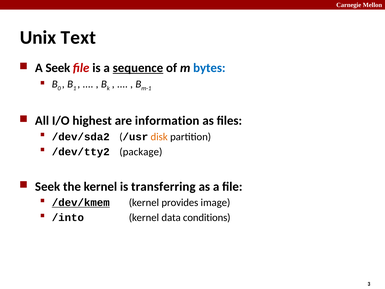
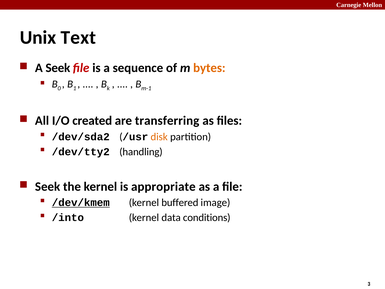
sequence underline: present -> none
bytes colour: blue -> orange
highest: highest -> created
information: information -> transferring
package: package -> handling
transferring: transferring -> appropriate
provides: provides -> buffered
